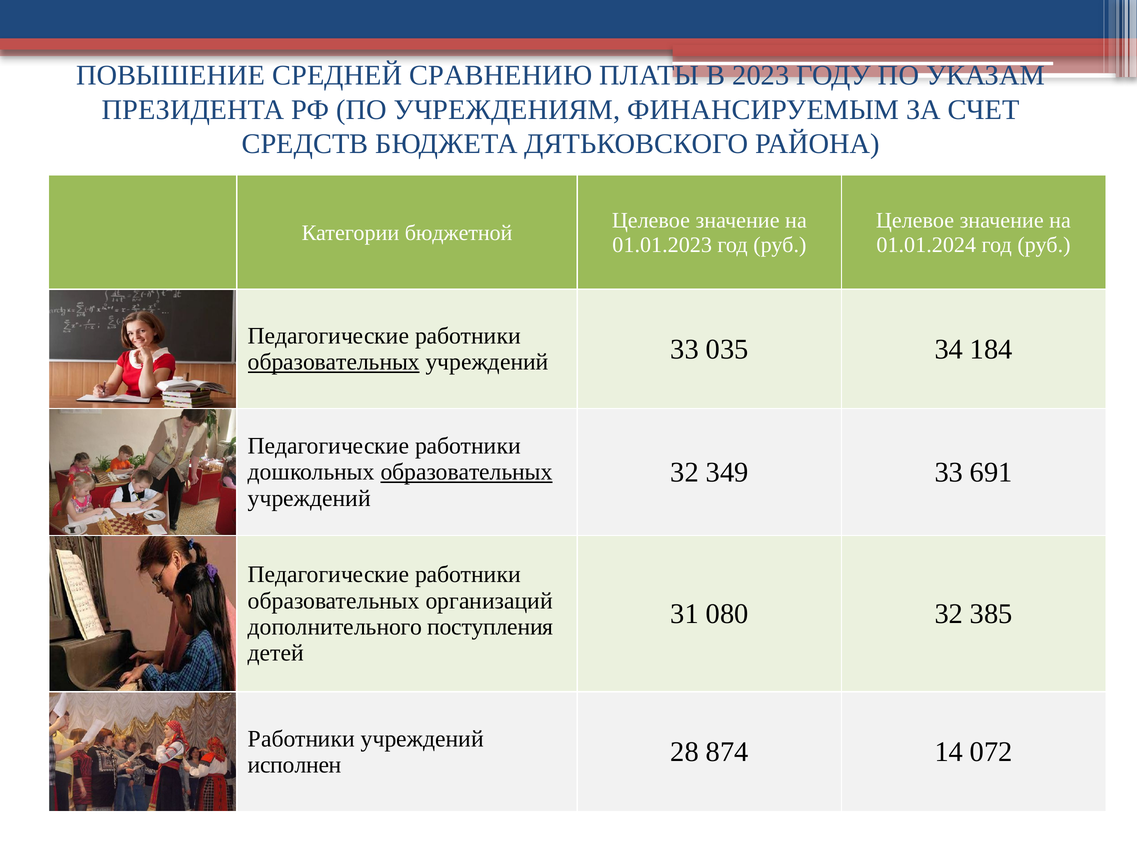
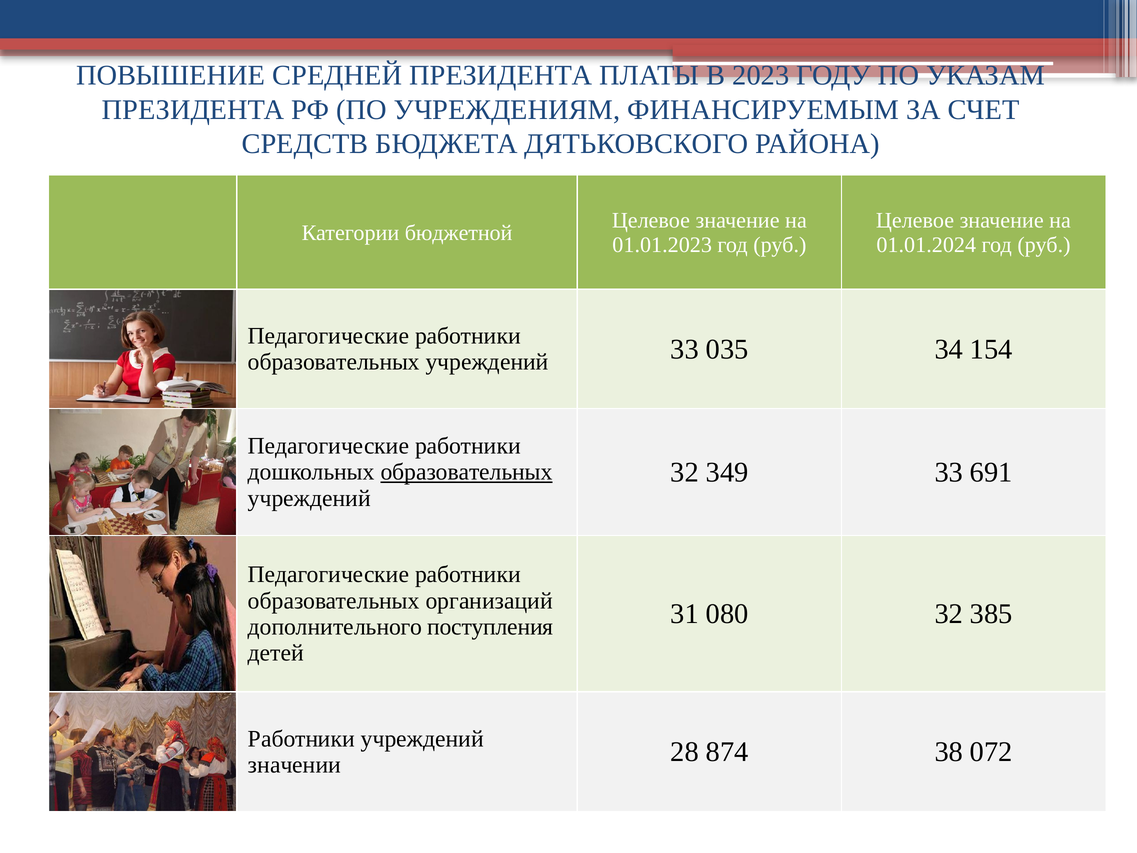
СРЕДНЕЙ СРАВНЕНИЮ: СРАВНЕНИЮ -> ПРЕЗИДЕНТА
образовательных at (334, 362) underline: present -> none
184: 184 -> 154
исполнен: исполнен -> значении
14: 14 -> 38
